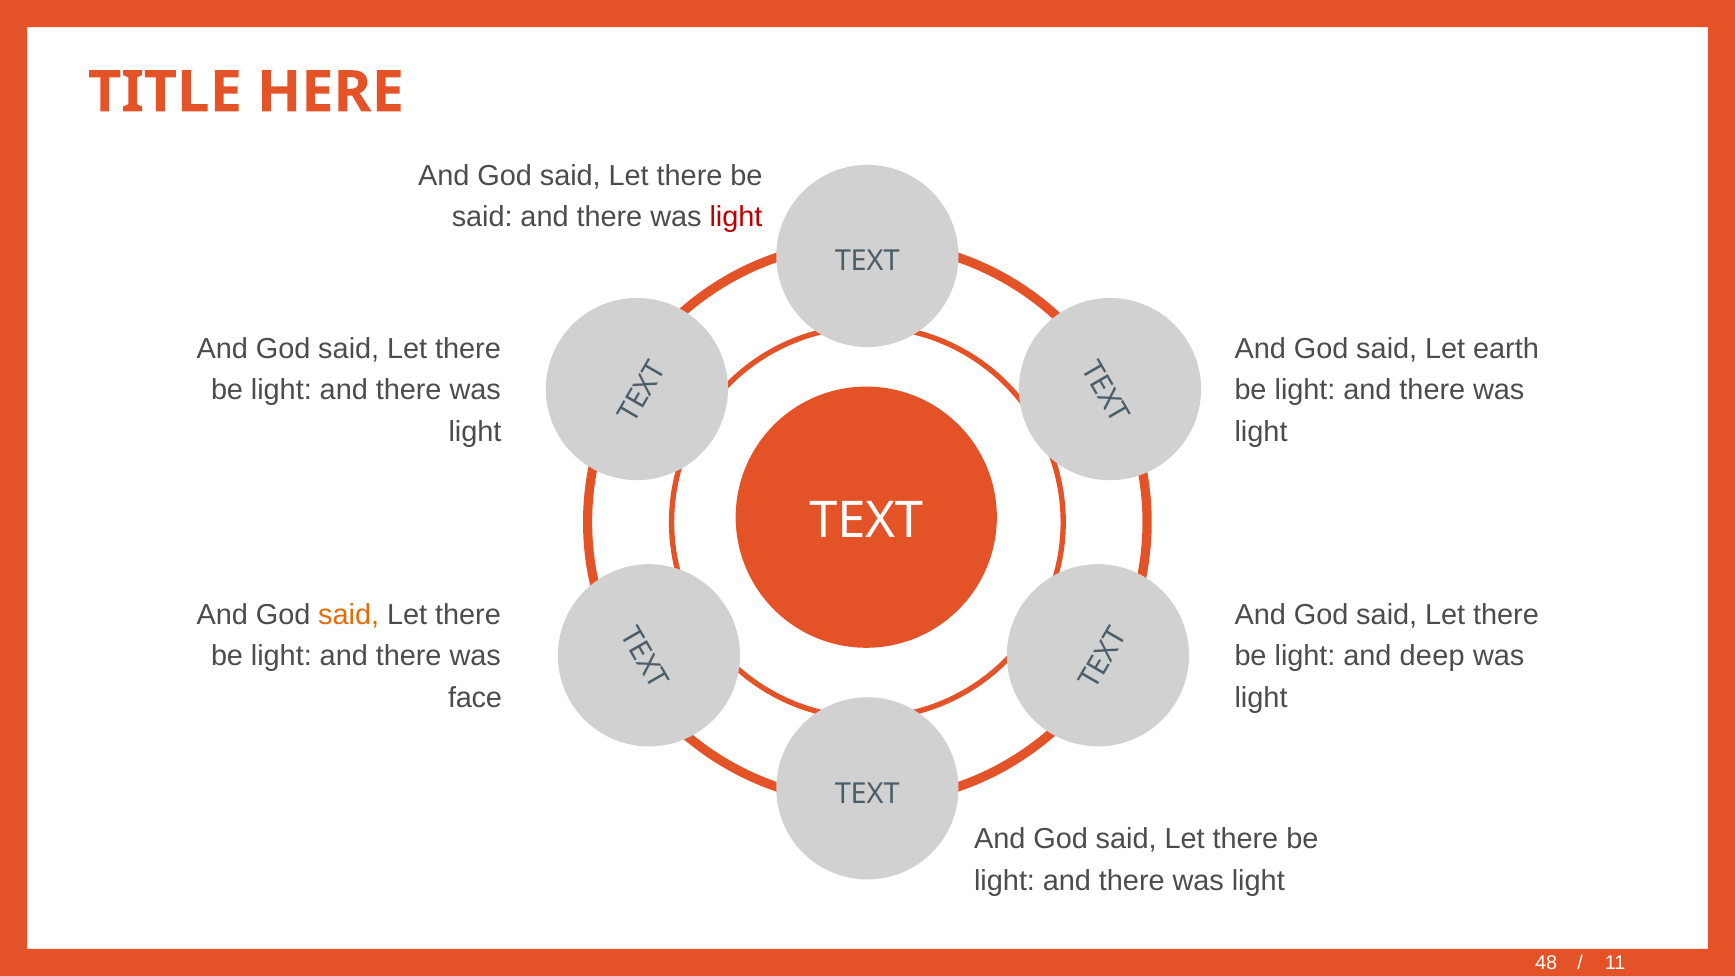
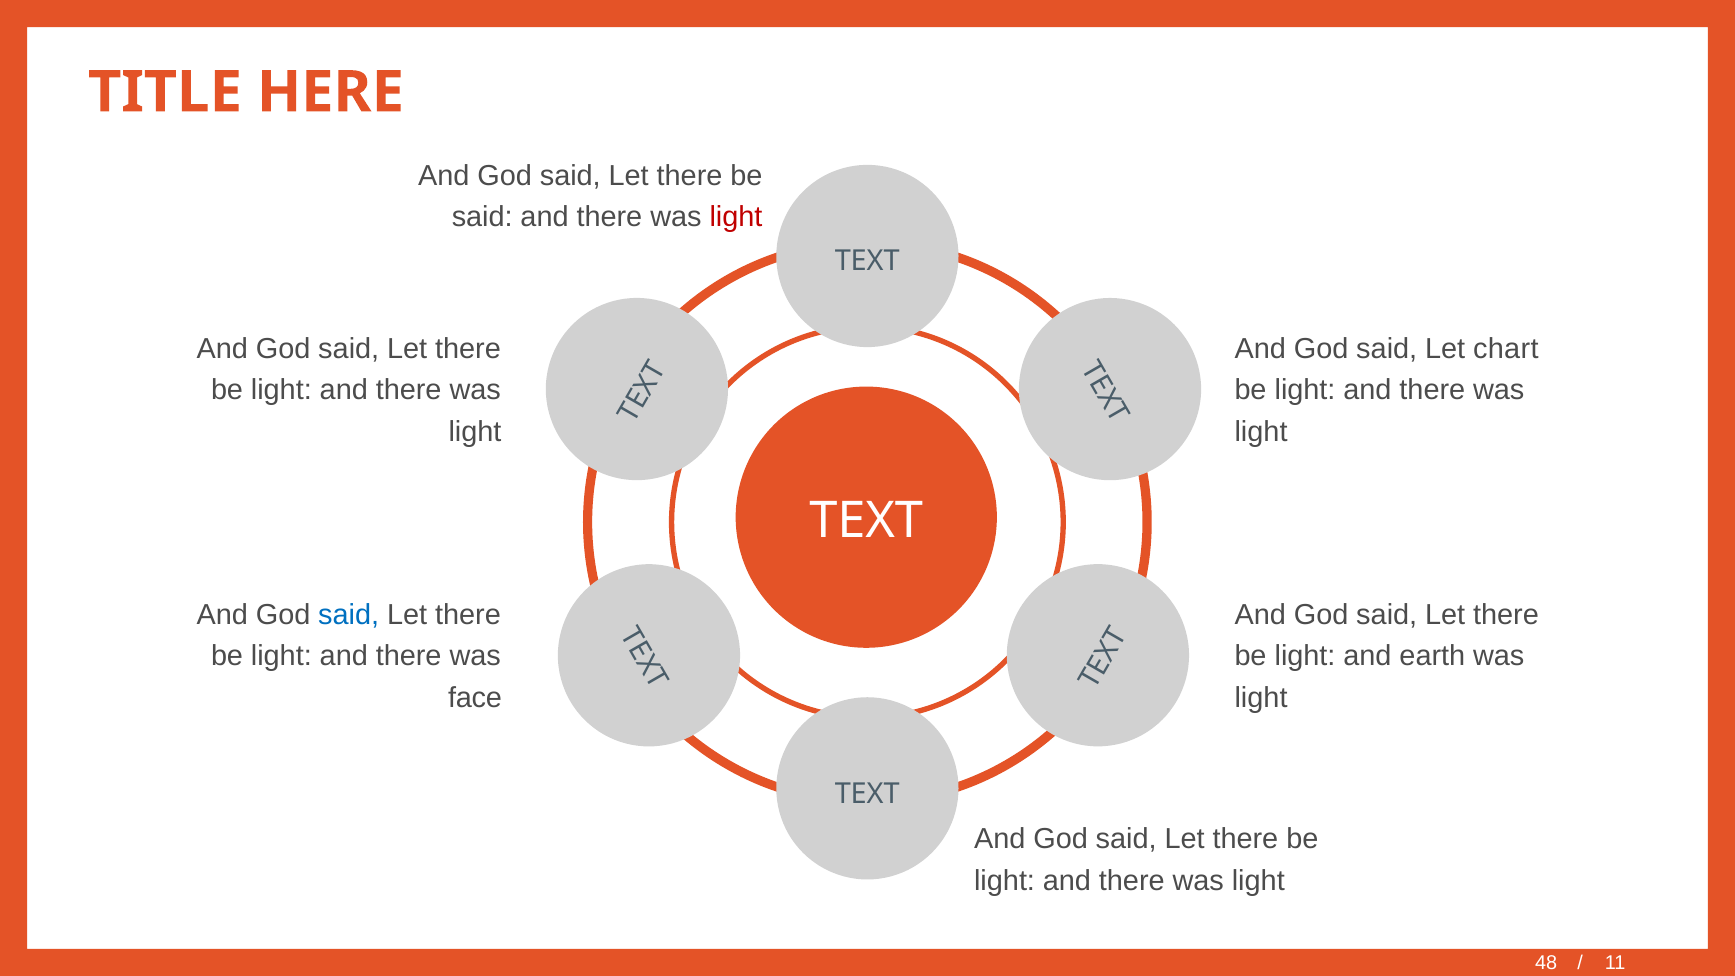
earth: earth -> chart
said at (349, 615) colour: orange -> blue
deep: deep -> earth
